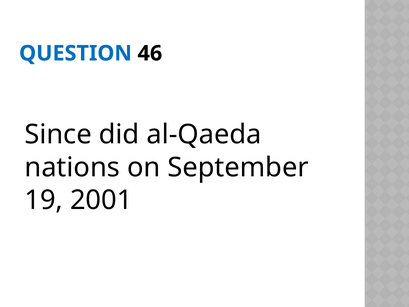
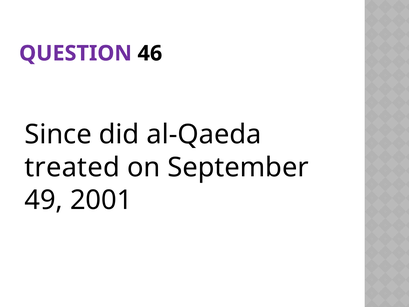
QUESTION colour: blue -> purple
nations: nations -> treated
19: 19 -> 49
